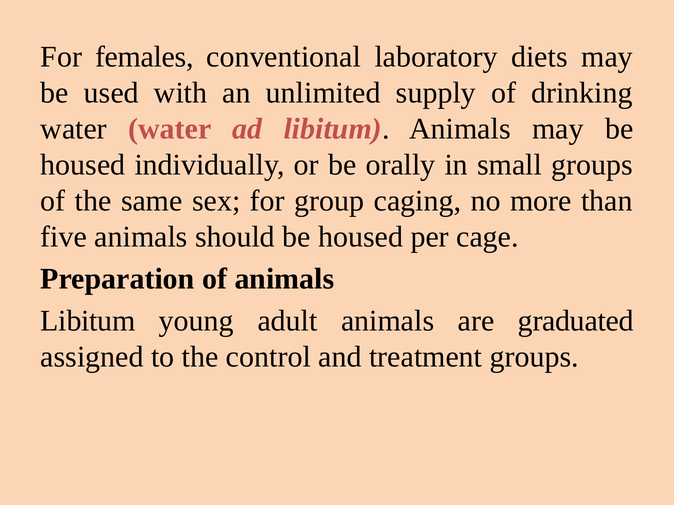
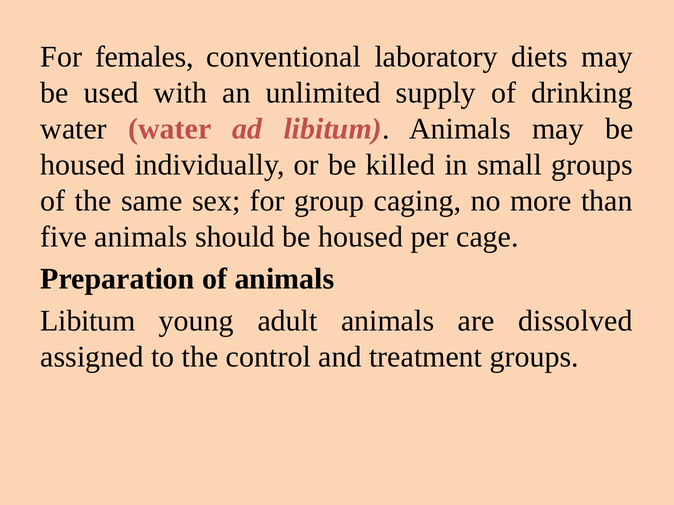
orally: orally -> killed
graduated: graduated -> dissolved
